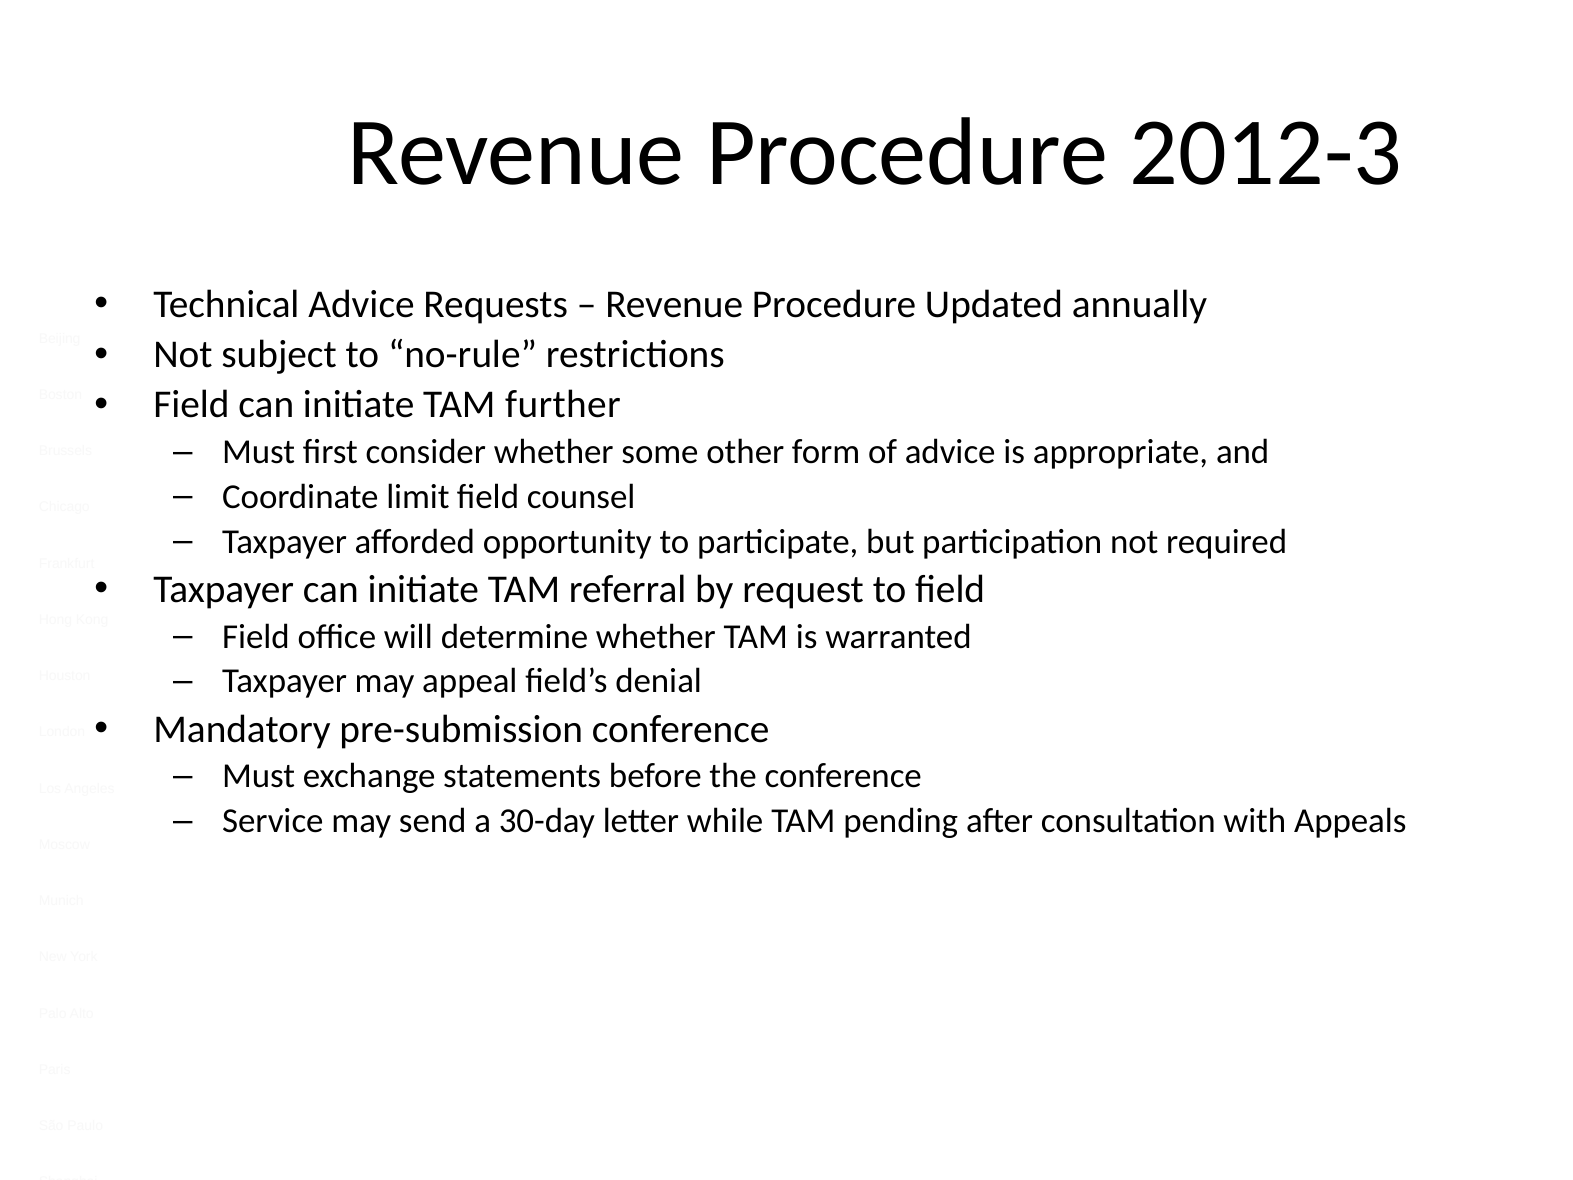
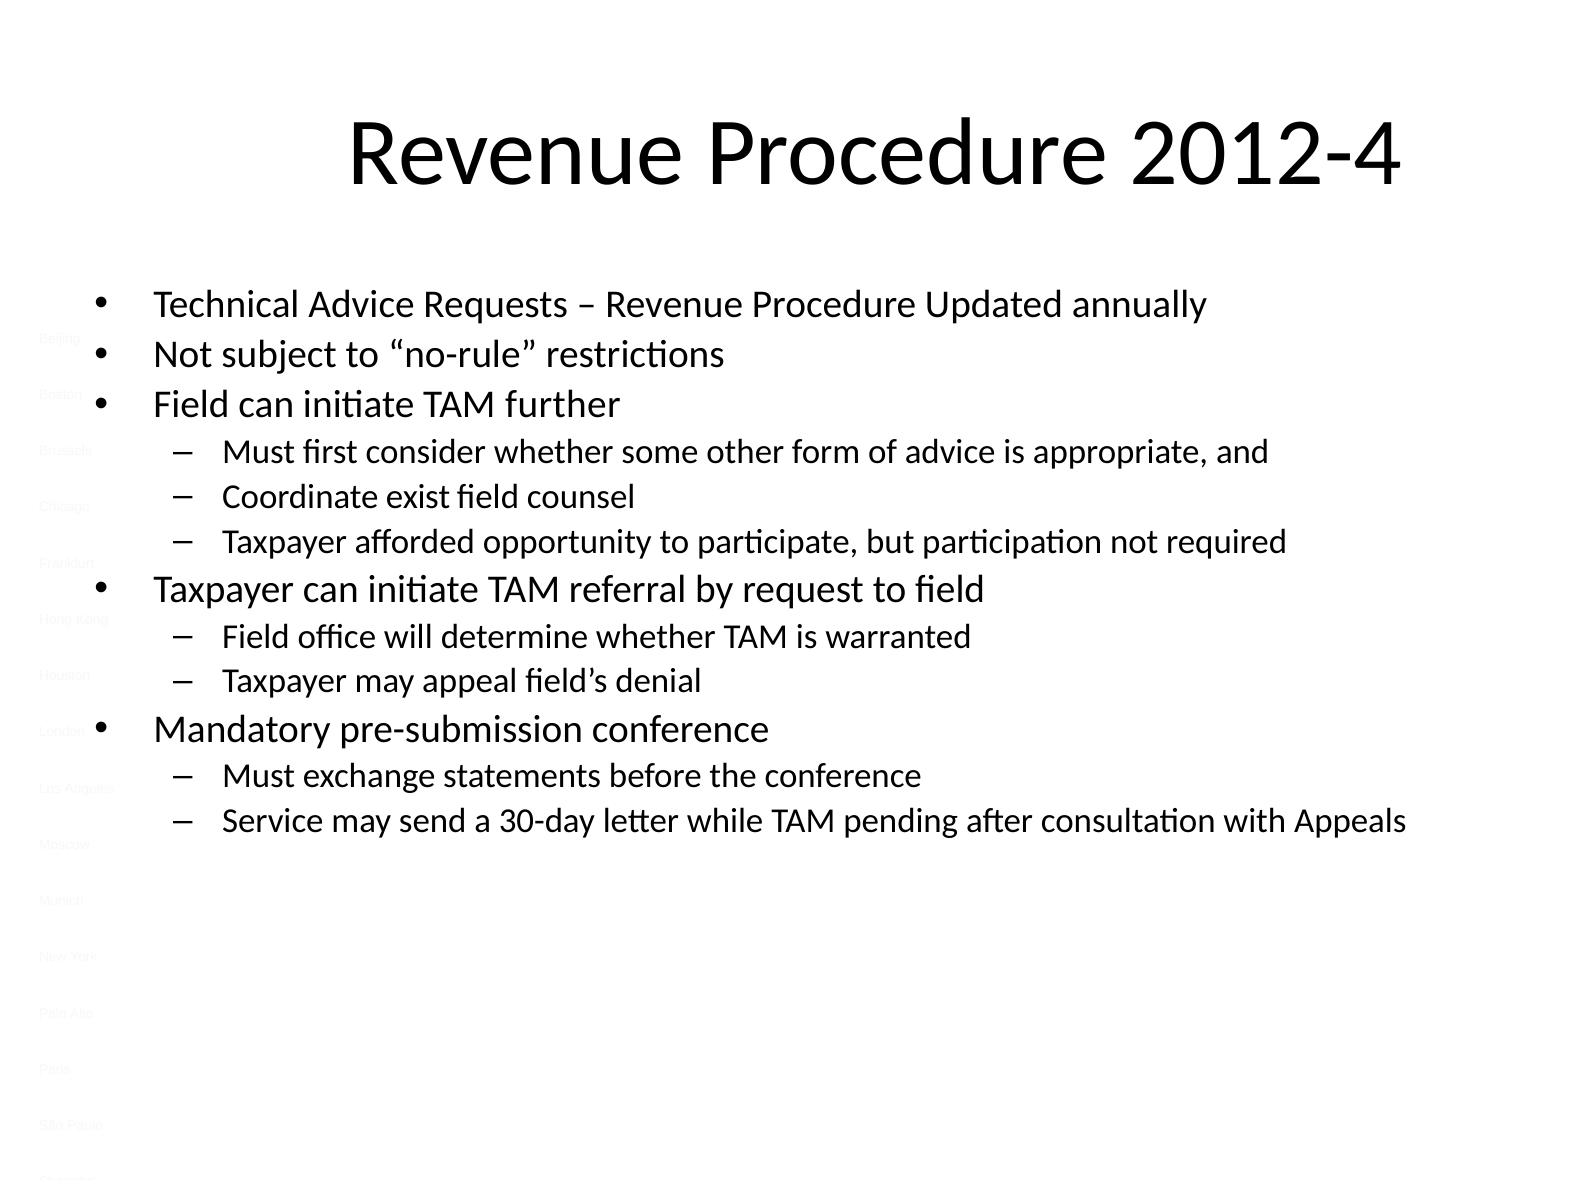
2012-3: 2012-3 -> 2012-4
limit: limit -> exist
